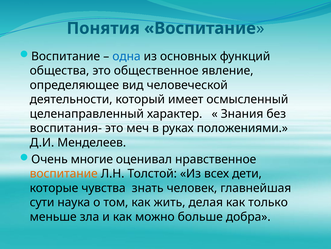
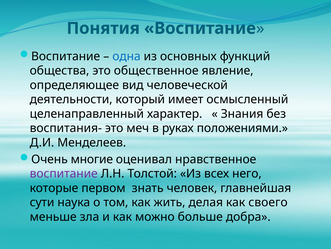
воспитание at (64, 173) colour: orange -> purple
дети: дети -> него
чувства: чувства -> первом
только: только -> своего
